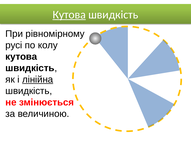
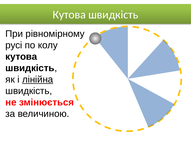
Кутова at (69, 15) underline: present -> none
